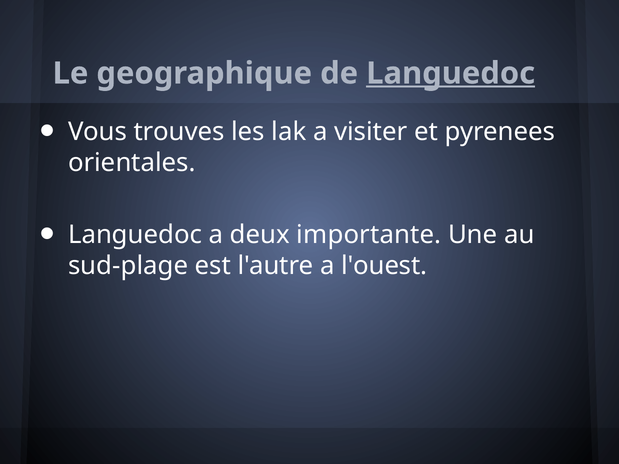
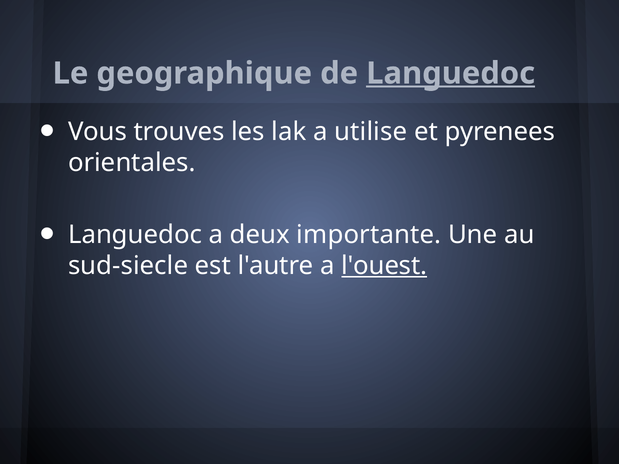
visiter: visiter -> utilise
sud-plage: sud-plage -> sud-siecle
l'ouest underline: none -> present
